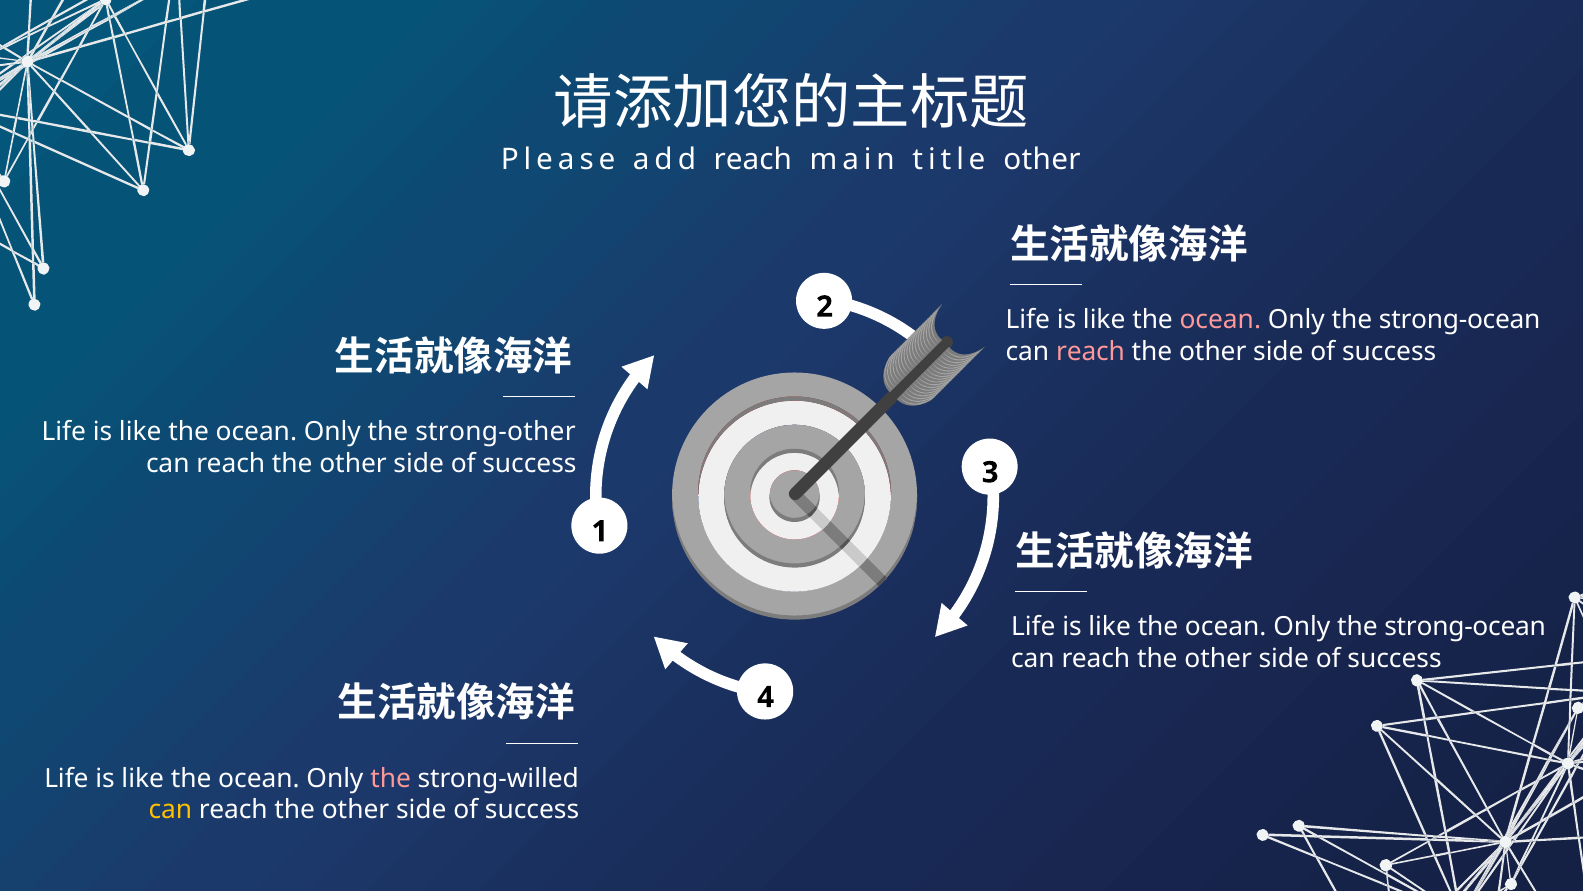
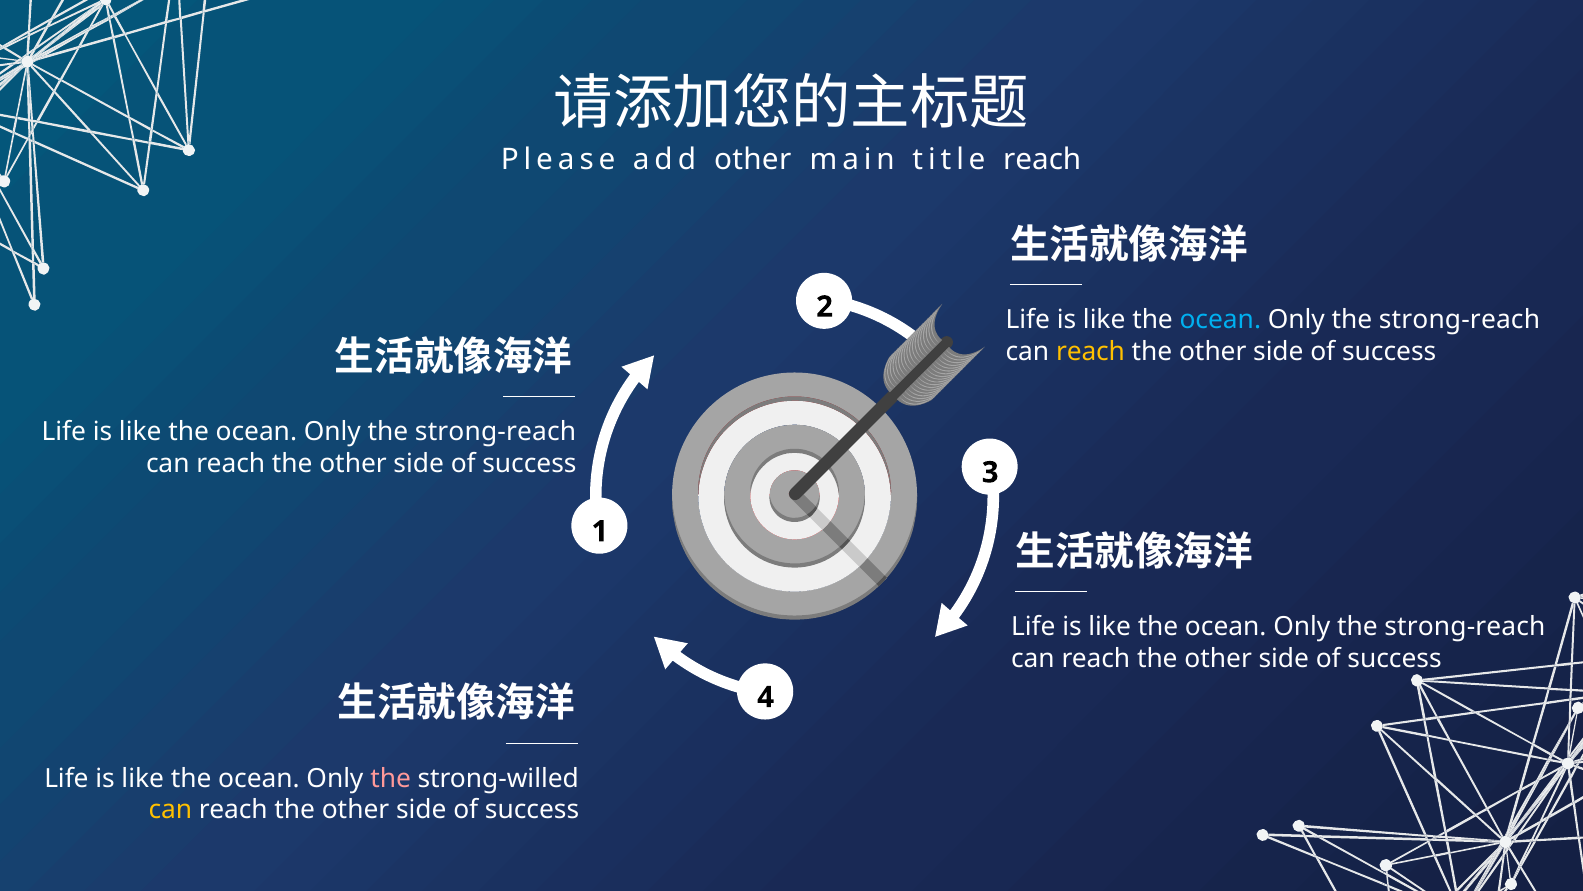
add reach: reach -> other
title other: other -> reach
ocean at (1220, 320) colour: pink -> light blue
strong-ocean at (1460, 320): strong-ocean -> strong-reach
reach at (1090, 351) colour: pink -> yellow
strong-other at (495, 432): strong-other -> strong-reach
strong-ocean at (1465, 626): strong-ocean -> strong-reach
